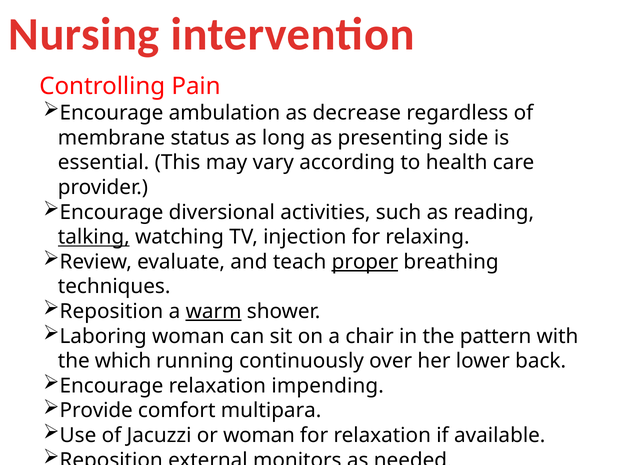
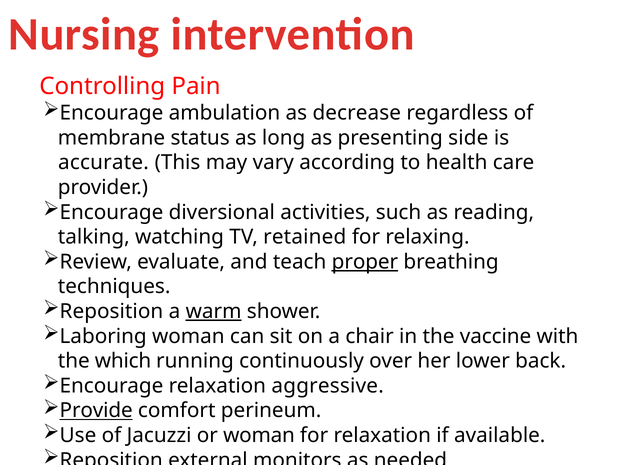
essential: essential -> accurate
talking underline: present -> none
injection: injection -> retained
pattern: pattern -> vaccine
impending: impending -> aggressive
Provide underline: none -> present
multipara: multipara -> perineum
